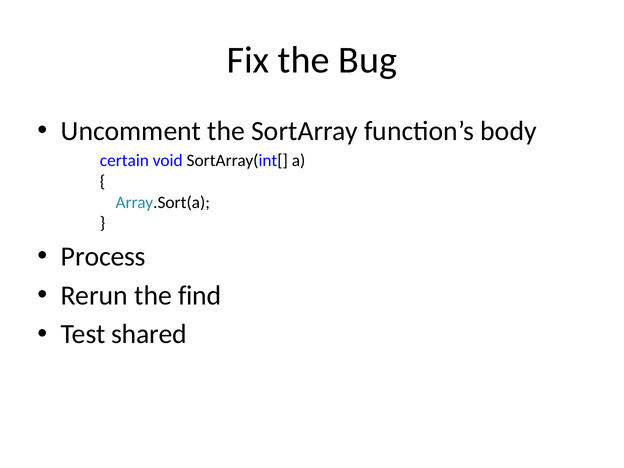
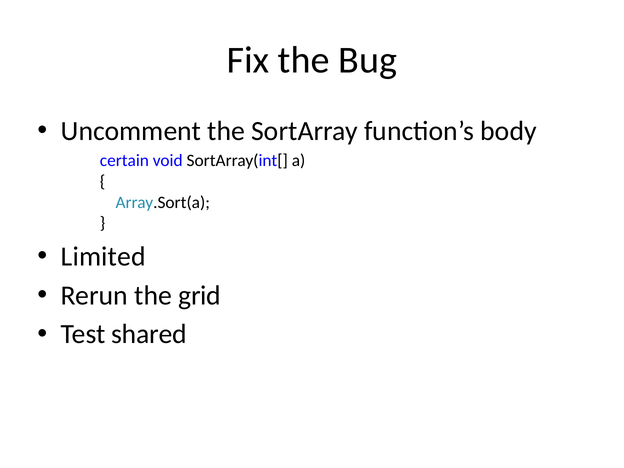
Process: Process -> Limited
find: find -> grid
